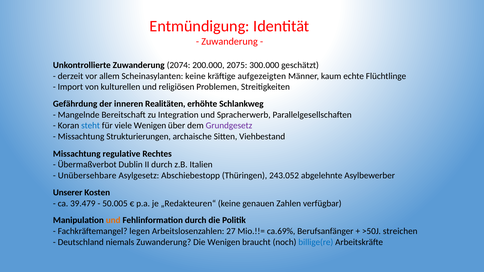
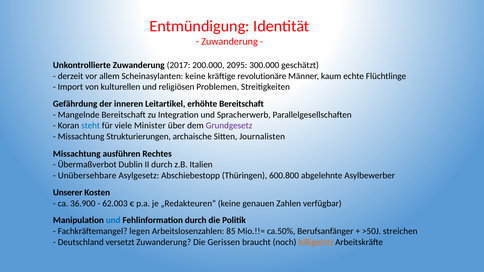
2074: 2074 -> 2017
2075: 2075 -> 2095
aufgezeigten: aufgezeigten -> revolutionäre
Realitäten: Realitäten -> Leitartikel
erhöhte Schlankweg: Schlankweg -> Bereitschaft
viele Wenigen: Wenigen -> Minister
Viehbestand: Viehbestand -> Journalisten
regulative: regulative -> ausführen
243.052: 243.052 -> 600.800
39.479: 39.479 -> 36.900
50.005: 50.005 -> 62.003
und at (113, 220) colour: orange -> blue
27: 27 -> 85
ca.69%: ca.69% -> ca.50%
niemals: niemals -> versetzt
Die Wenigen: Wenigen -> Gerissen
billige(re colour: blue -> orange
